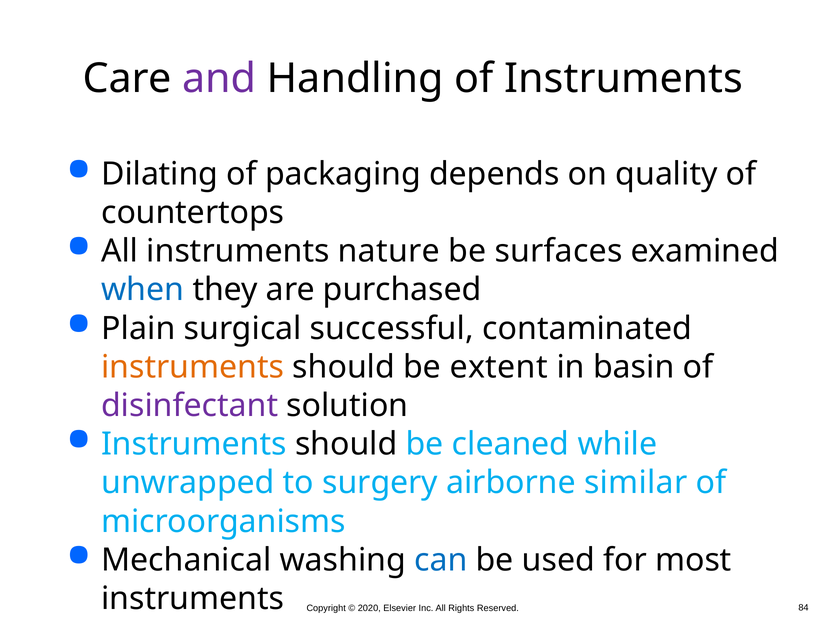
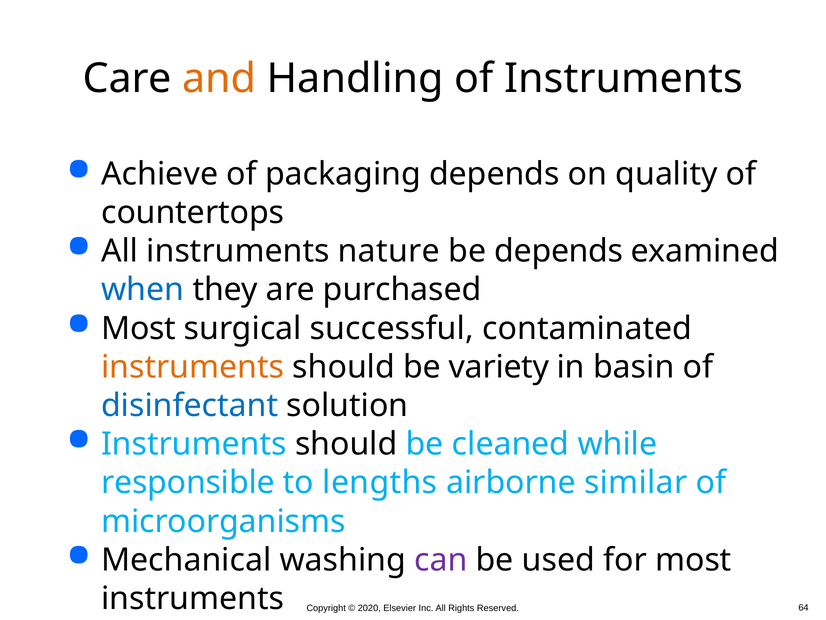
and colour: purple -> orange
Dilating: Dilating -> Achieve
be surfaces: surfaces -> depends
Plain at (138, 328): Plain -> Most
extent: extent -> variety
disinfectant colour: purple -> blue
unwrapped: unwrapped -> responsible
surgery: surgery -> lengths
can colour: blue -> purple
84: 84 -> 64
